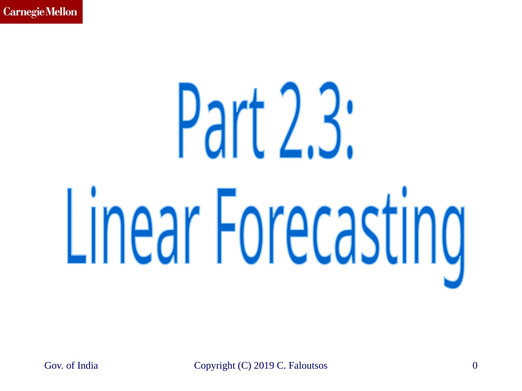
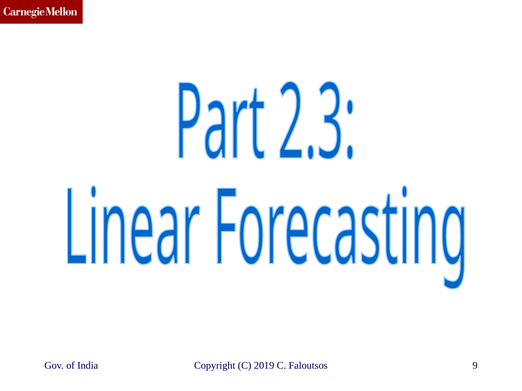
0: 0 -> 9
